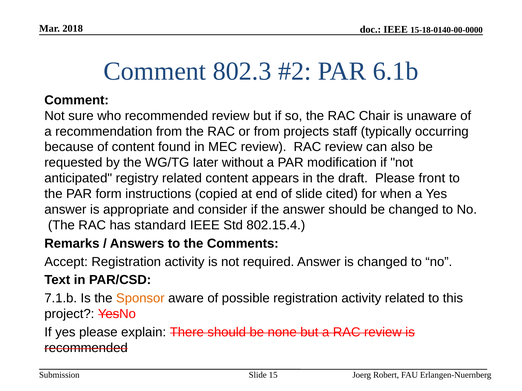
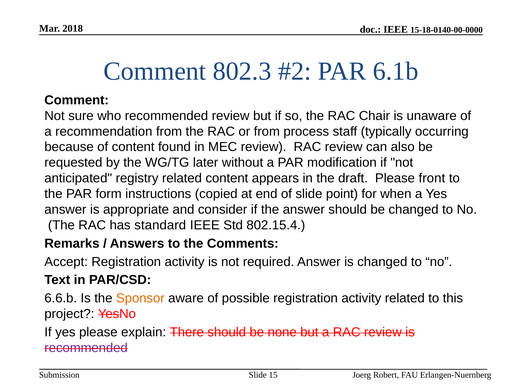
projects: projects -> process
cited: cited -> point
7.1.b: 7.1.b -> 6.6.b
recommended at (86, 348) colour: black -> purple
